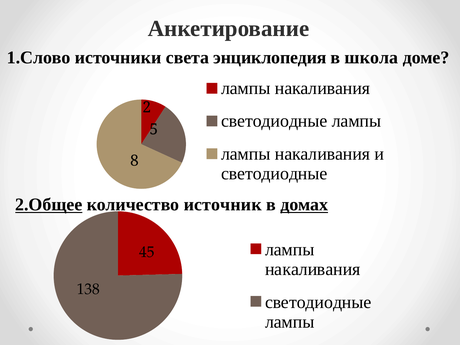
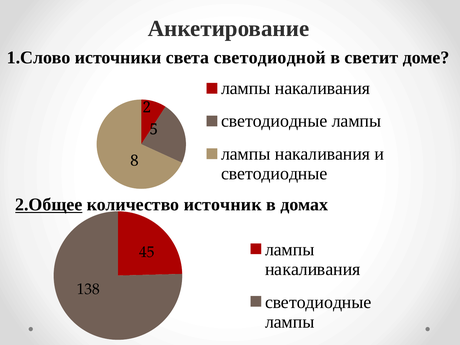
энциклопедия: энциклопедия -> светодиодной
школа: школа -> светит
домах underline: present -> none
